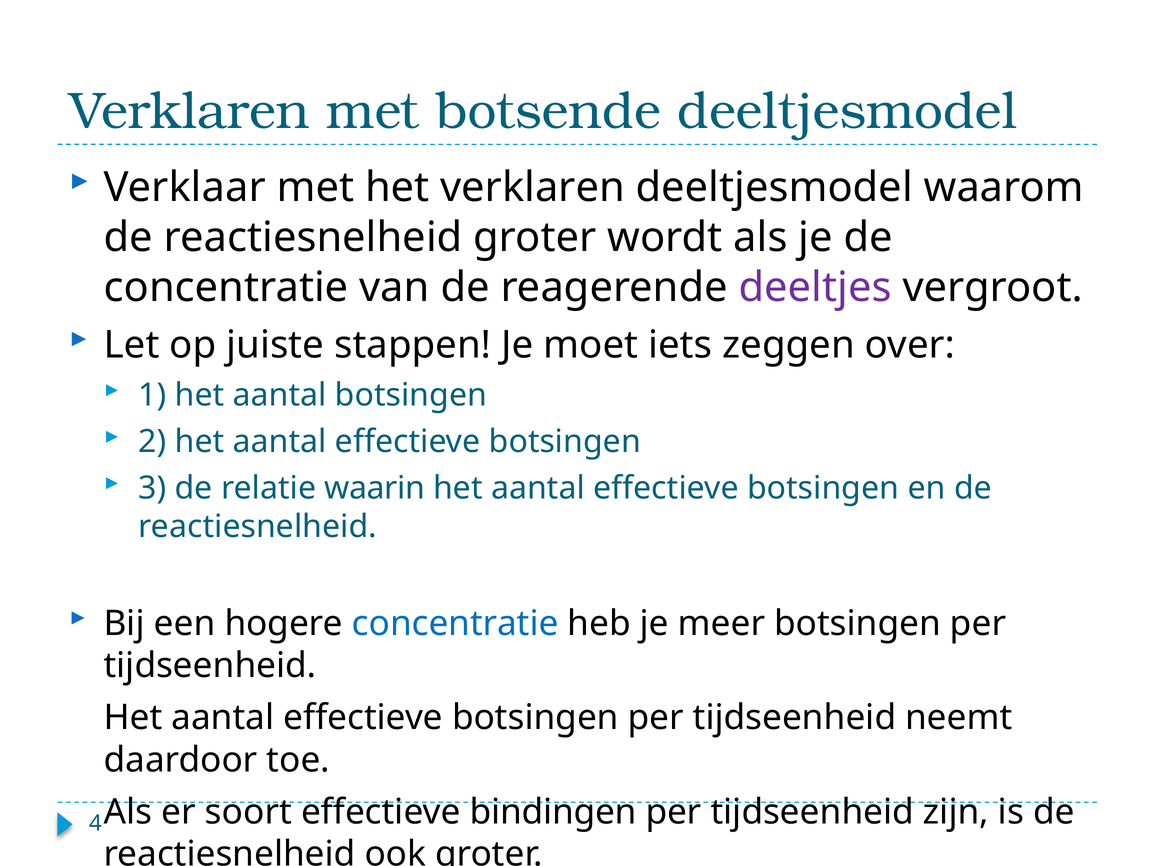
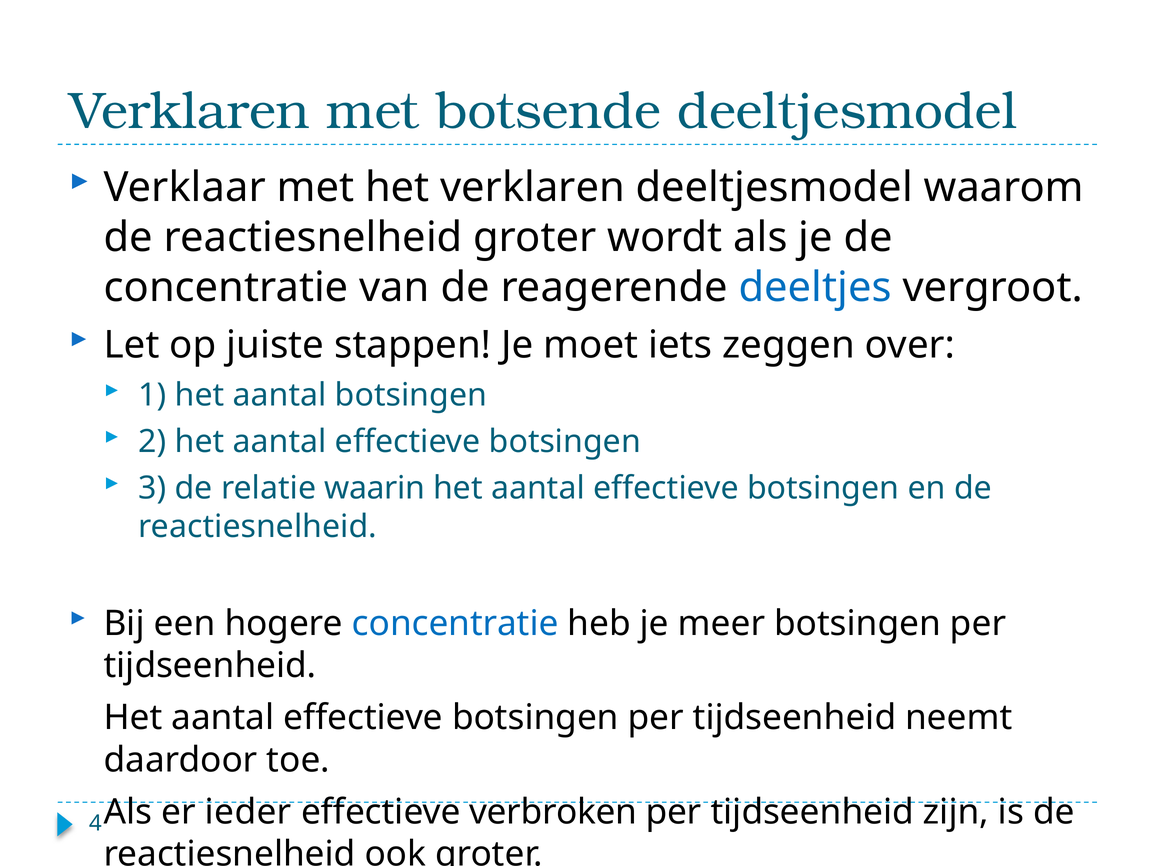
deeltjes colour: purple -> blue
soort: soort -> ieder
bindingen: bindingen -> verbroken
